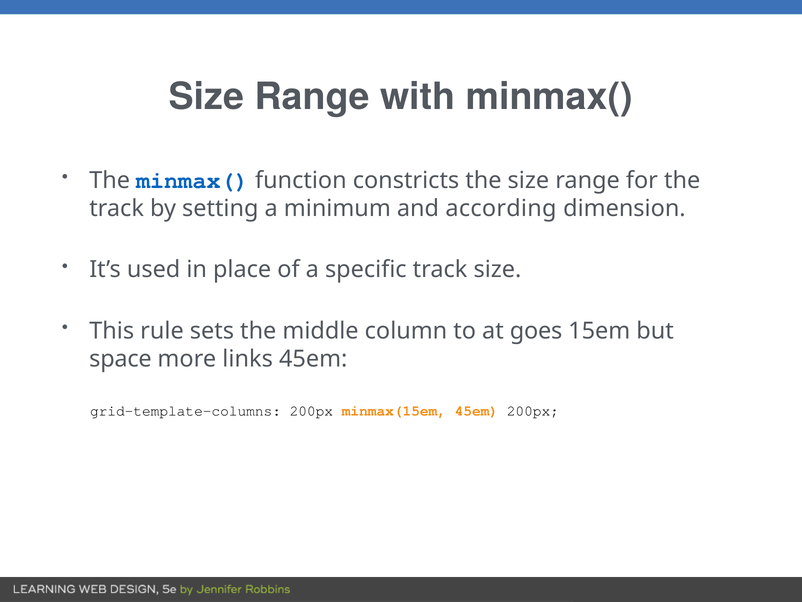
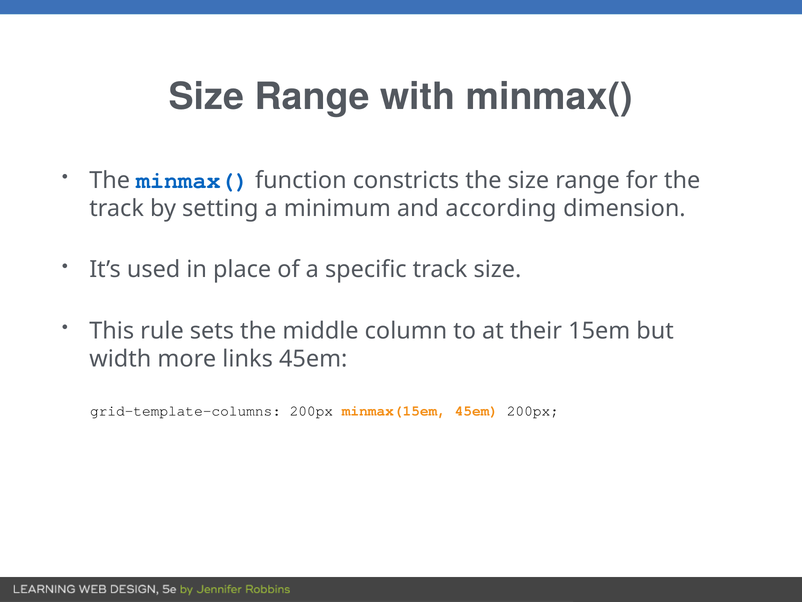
goes: goes -> their
space: space -> width
